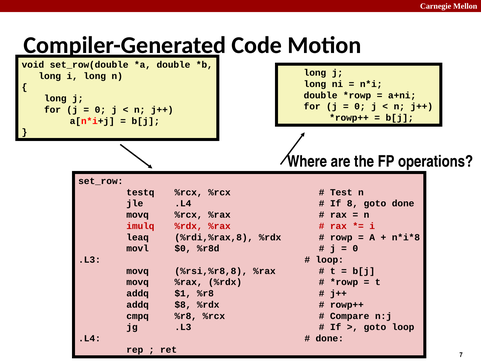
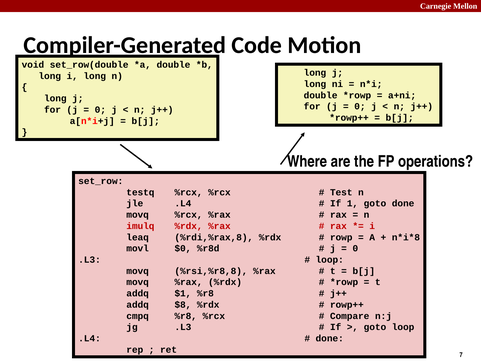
8: 8 -> 1
